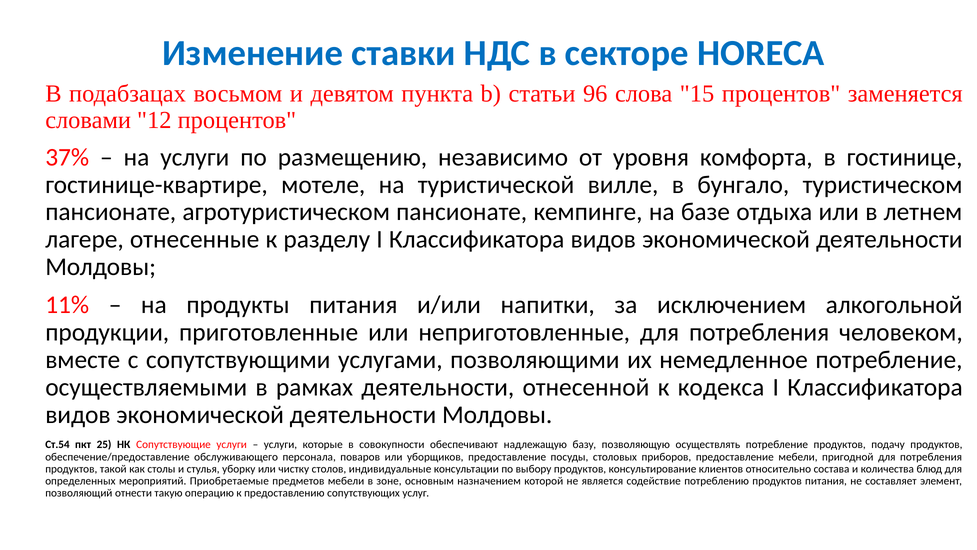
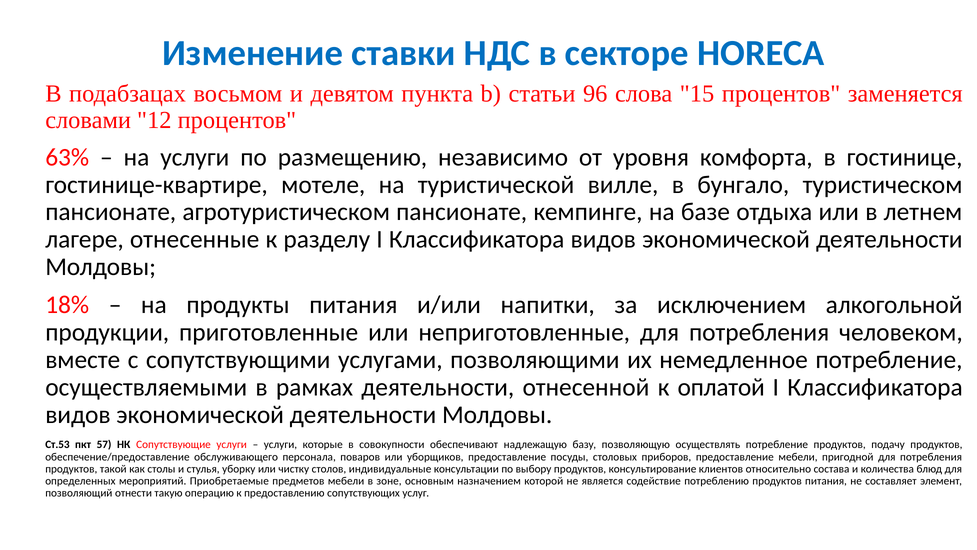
37%: 37% -> 63%
11%: 11% -> 18%
кодекса: кодекса -> оплатой
Ст.54: Ст.54 -> Ст.53
25: 25 -> 57
